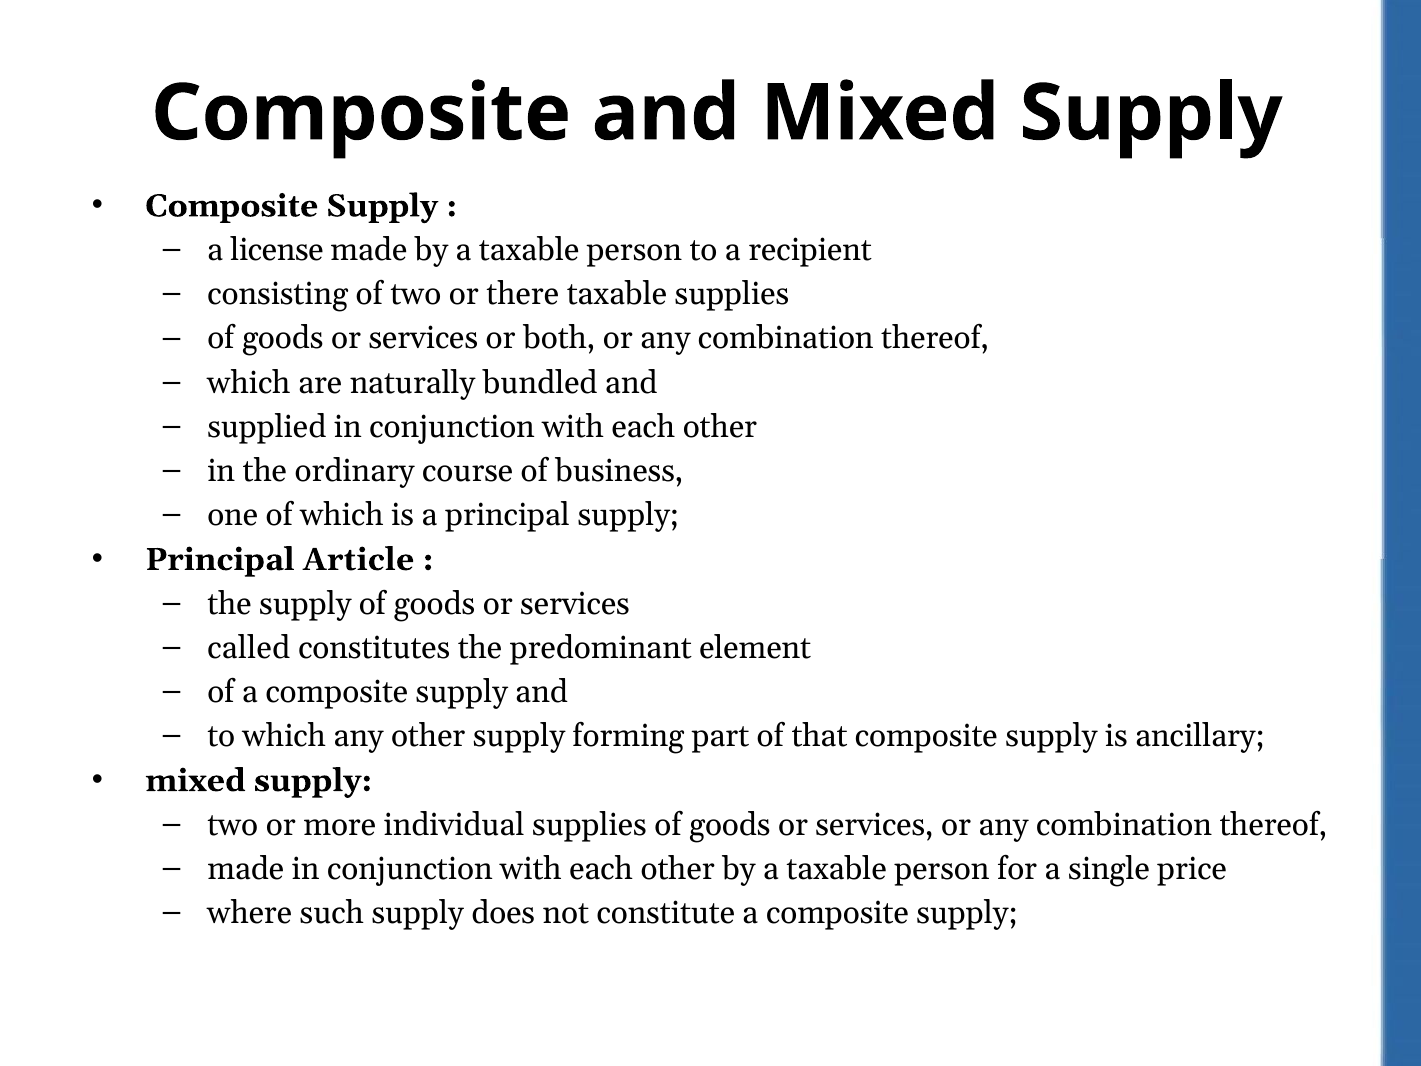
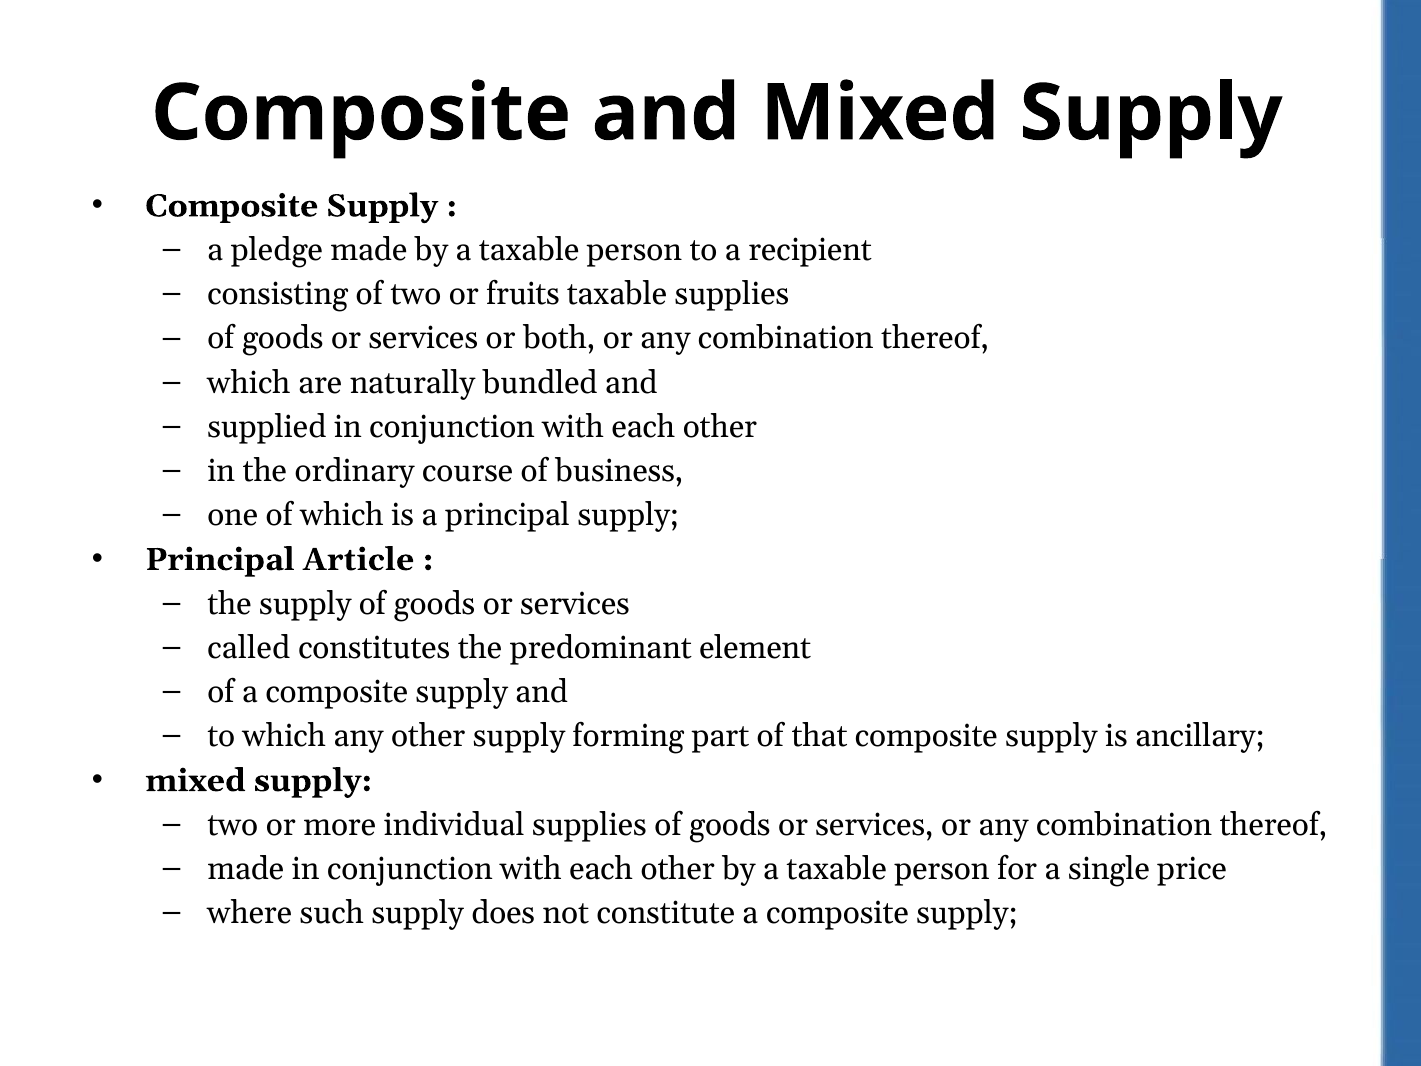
license: license -> pledge
there: there -> fruits
